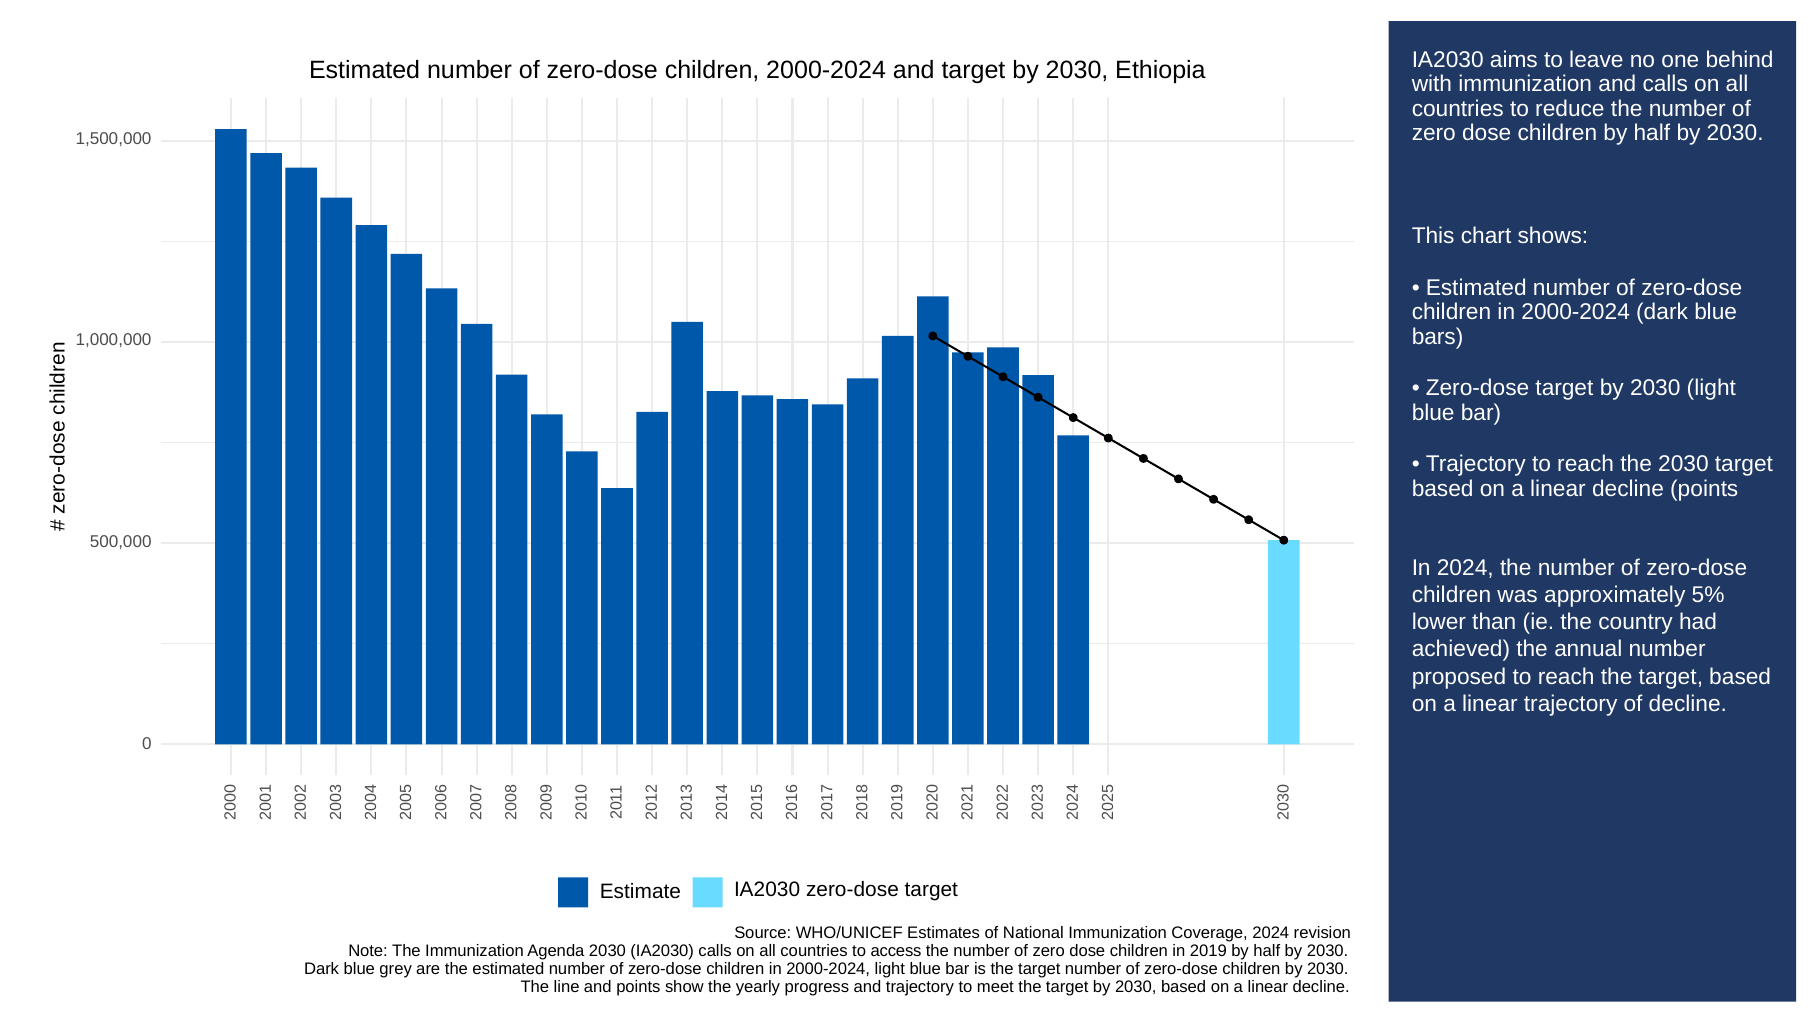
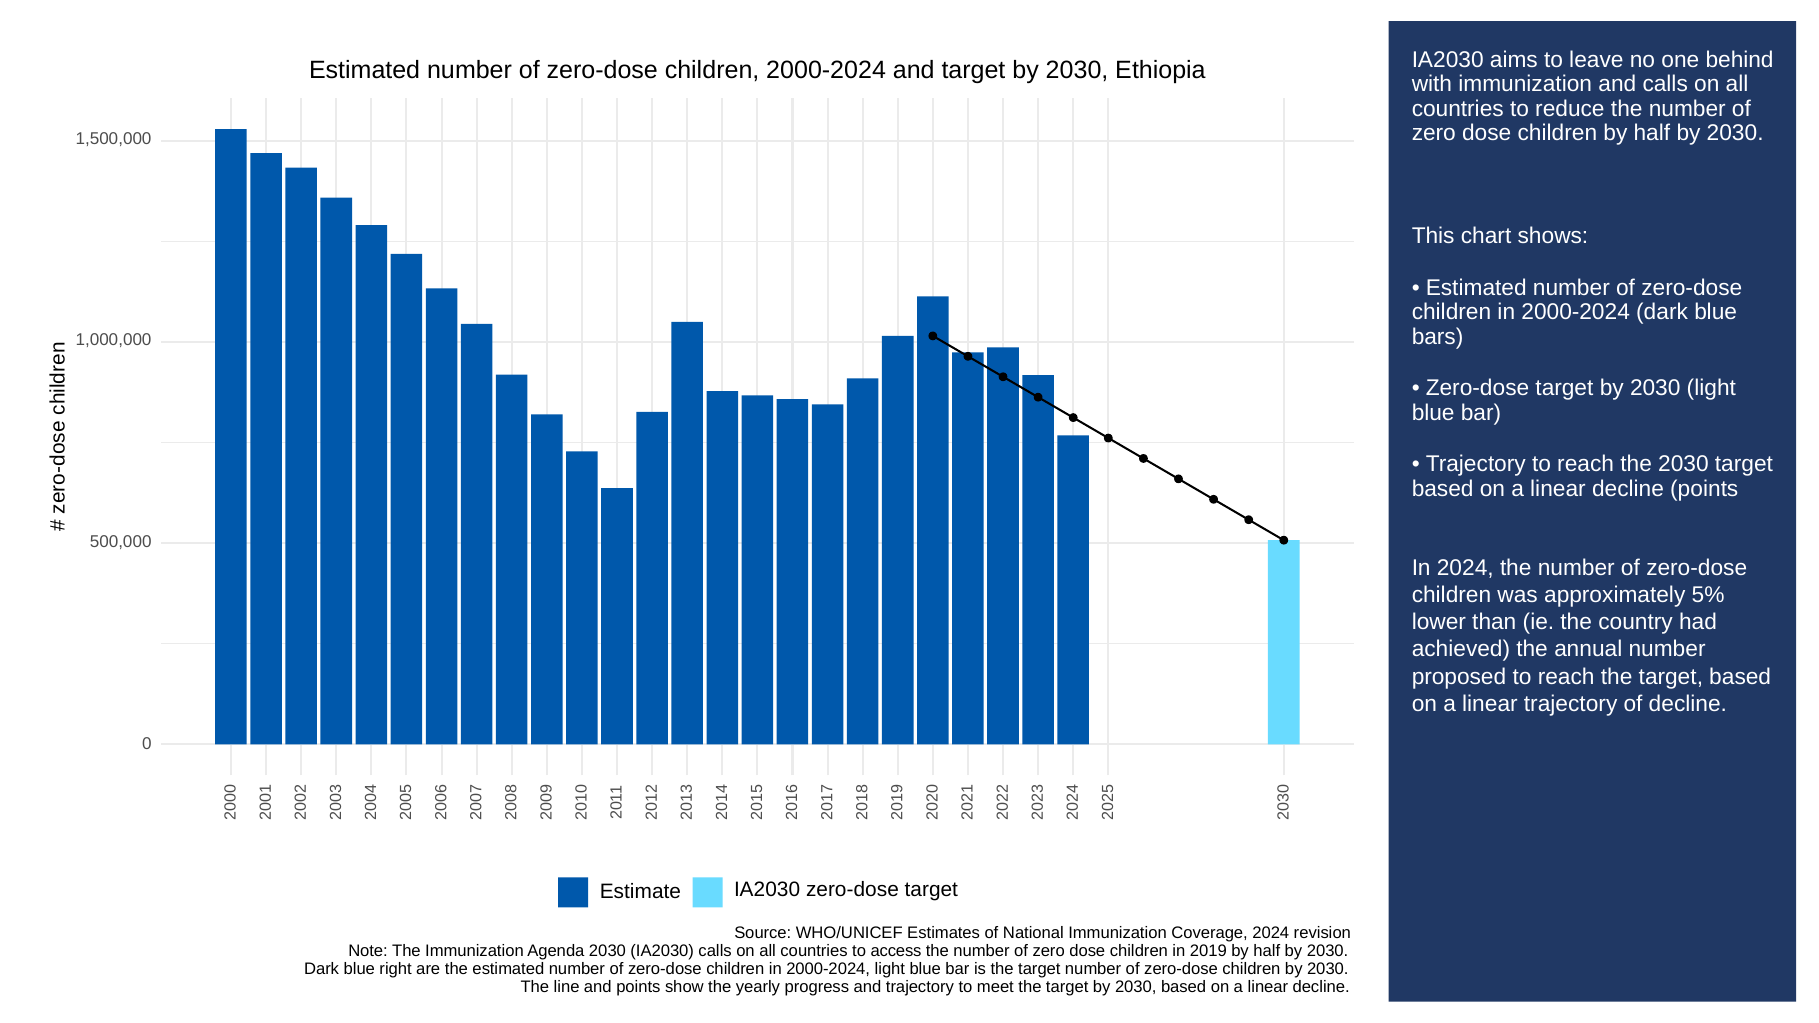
grey: grey -> right
